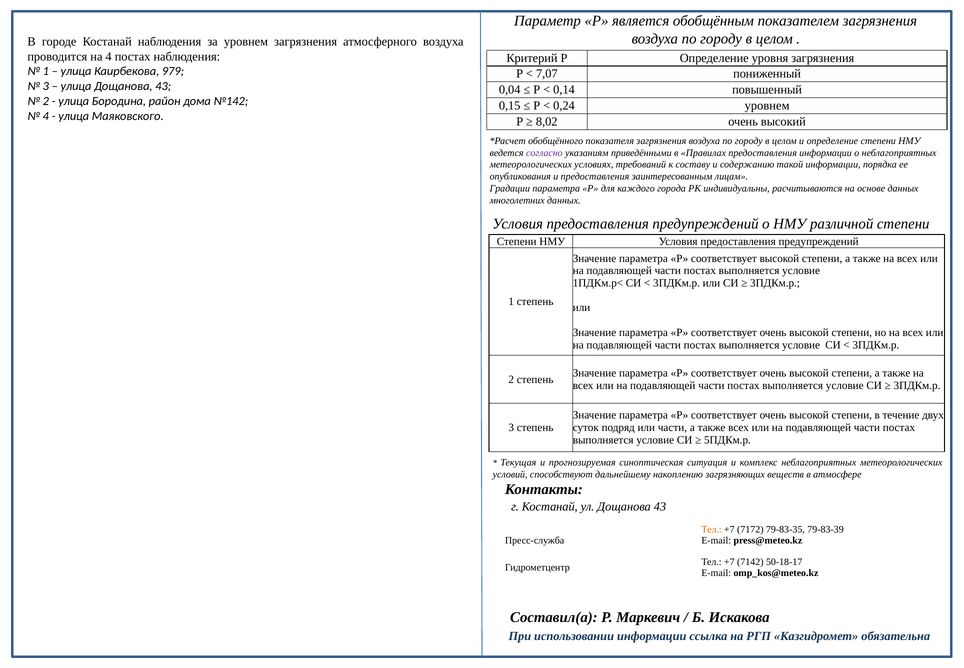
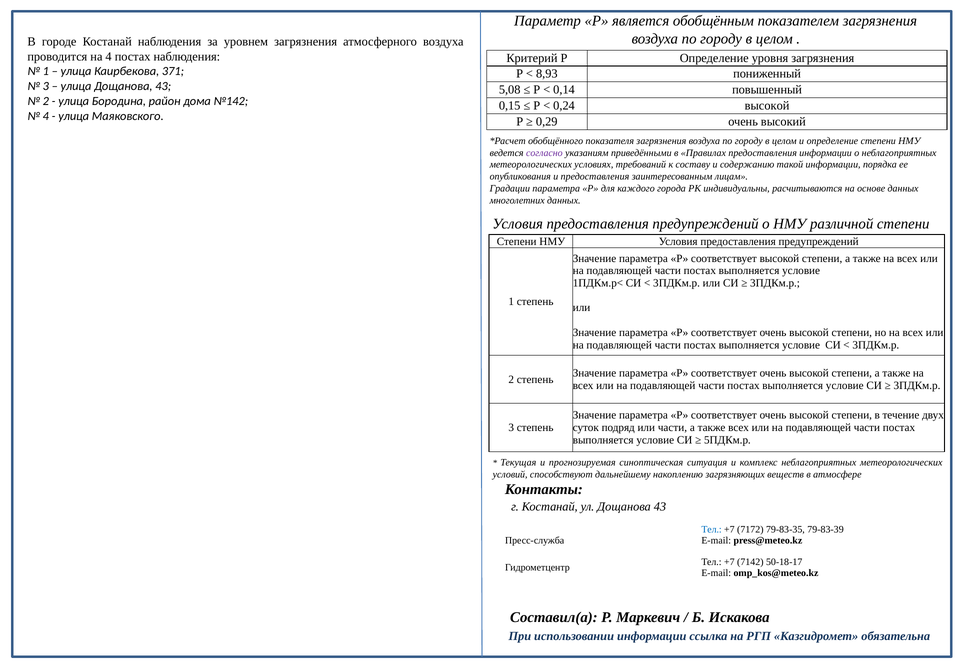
979: 979 -> 371
7,07: 7,07 -> 8,93
0,04: 0,04 -> 5,08
0,24 уровнем: уровнем -> высокой
8,02: 8,02 -> 0,29
Тел at (712, 529) colour: orange -> blue
